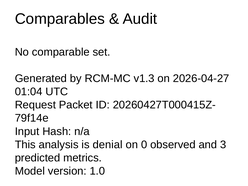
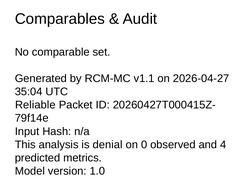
v1.3: v1.3 -> v1.1
01:04: 01:04 -> 35:04
Request: Request -> Reliable
3: 3 -> 4
